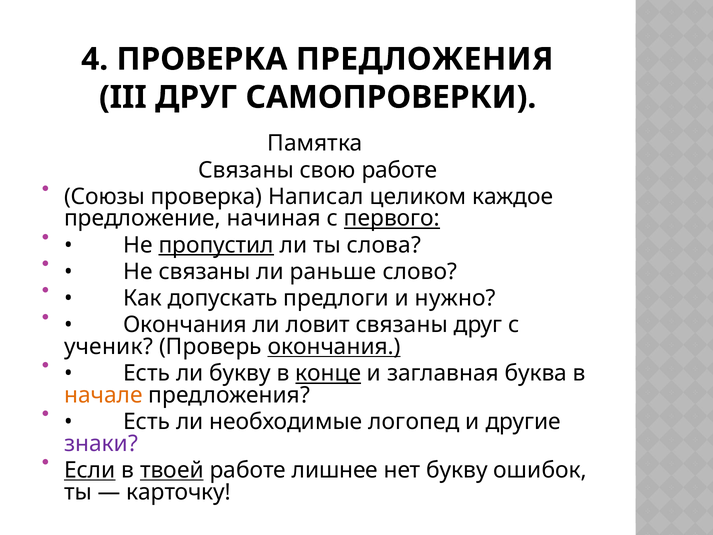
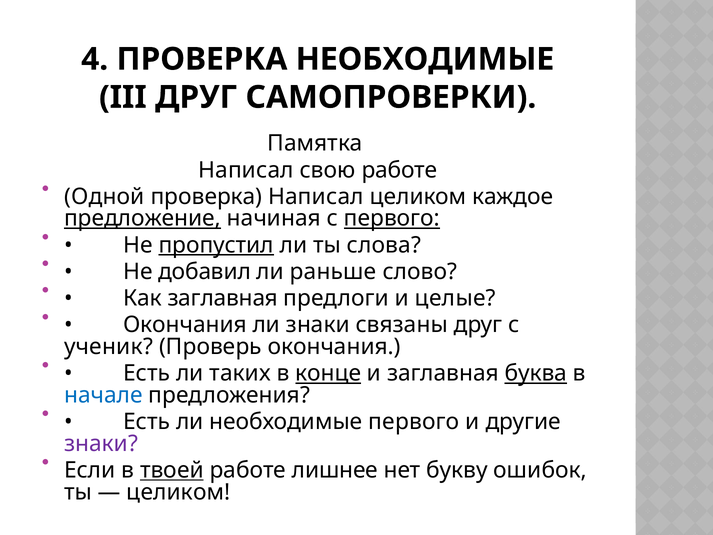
ПРОВЕРКА ПРЕДЛОЖЕНИЯ: ПРЕДЛОЖЕНИЯ -> НЕОБХОДИМЫЕ
Связаны at (246, 170): Связаны -> Написал
Союзы: Союзы -> Одной
предложение underline: none -> present
Не связаны: связаны -> добавил
Как допускать: допускать -> заглавная
нужно: нужно -> целые
ли ловит: ловит -> знаки
окончания at (334, 347) underline: present -> none
ли букву: букву -> таких
буква underline: none -> present
начале colour: orange -> blue
необходимые логопед: логопед -> первого
Если underline: present -> none
карточку at (179, 492): карточку -> целиком
